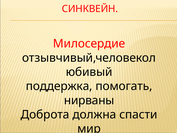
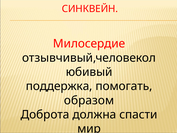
нирваны: нирваны -> образом
